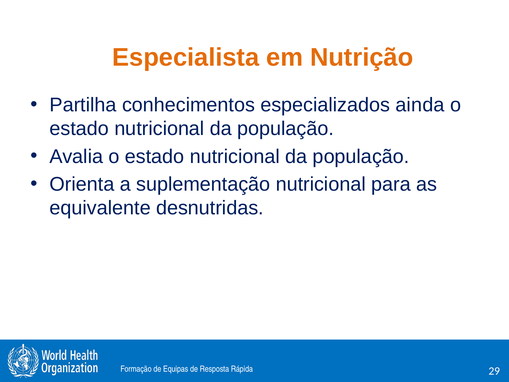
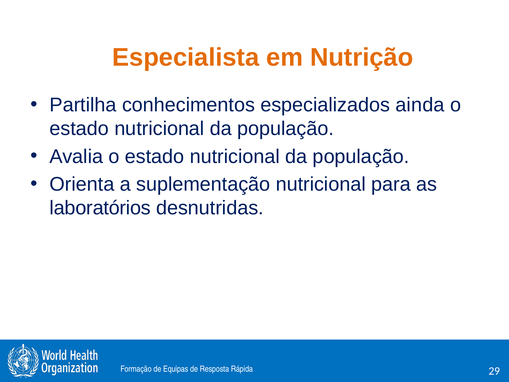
equivalente: equivalente -> laboratórios
